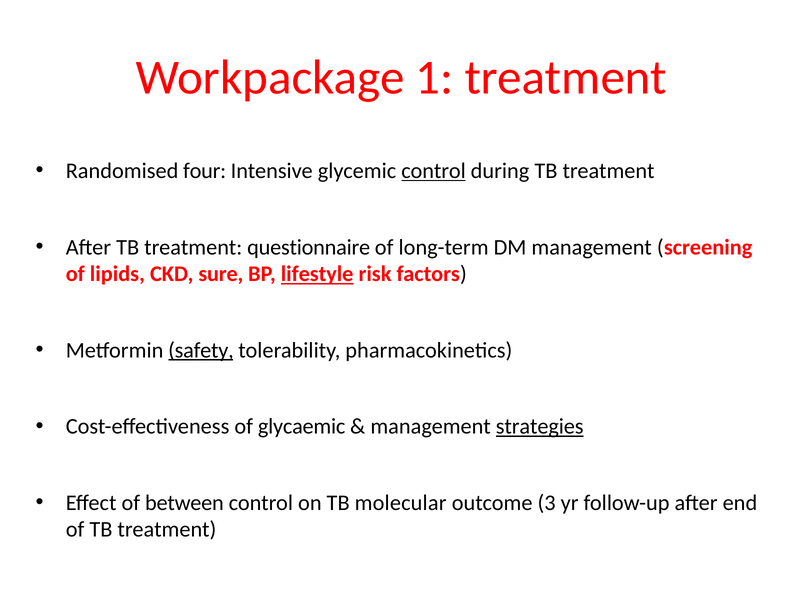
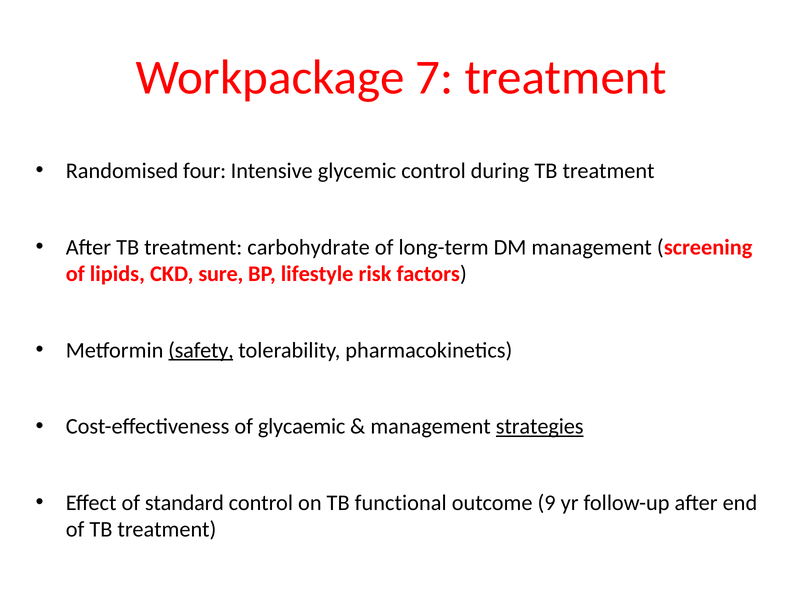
1: 1 -> 7
control at (434, 171) underline: present -> none
questionnaire: questionnaire -> carbohydrate
lifestyle underline: present -> none
between: between -> standard
molecular: molecular -> functional
3: 3 -> 9
